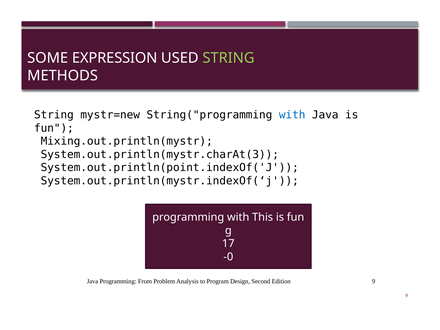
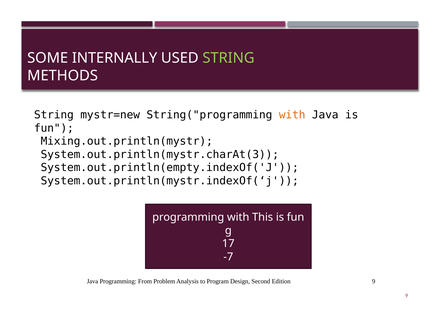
EXPRESSION: EXPRESSION -> INTERNALLY
with at (292, 115) colour: blue -> orange
System.out.println(point.indexOf('J: System.out.println(point.indexOf('J -> System.out.println(empty.indexOf('J
-0: -0 -> -7
